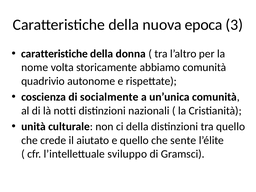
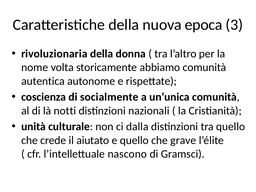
caratteristiche at (54, 54): caratteristiche -> rivoluzionaria
quadrivio: quadrivio -> autentica
ci della: della -> dalla
sente: sente -> grave
sviluppo: sviluppo -> nascono
